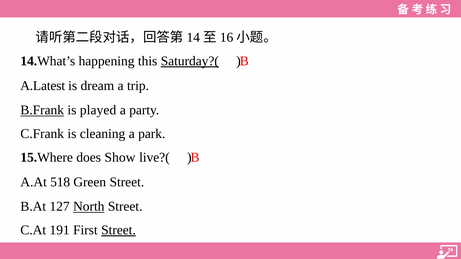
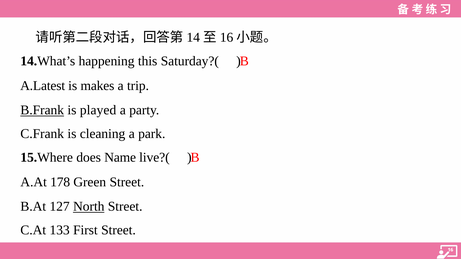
Saturday?( underline: present -> none
dream: dream -> makes
Show: Show -> Name
518: 518 -> 178
191: 191 -> 133
Street at (118, 230) underline: present -> none
